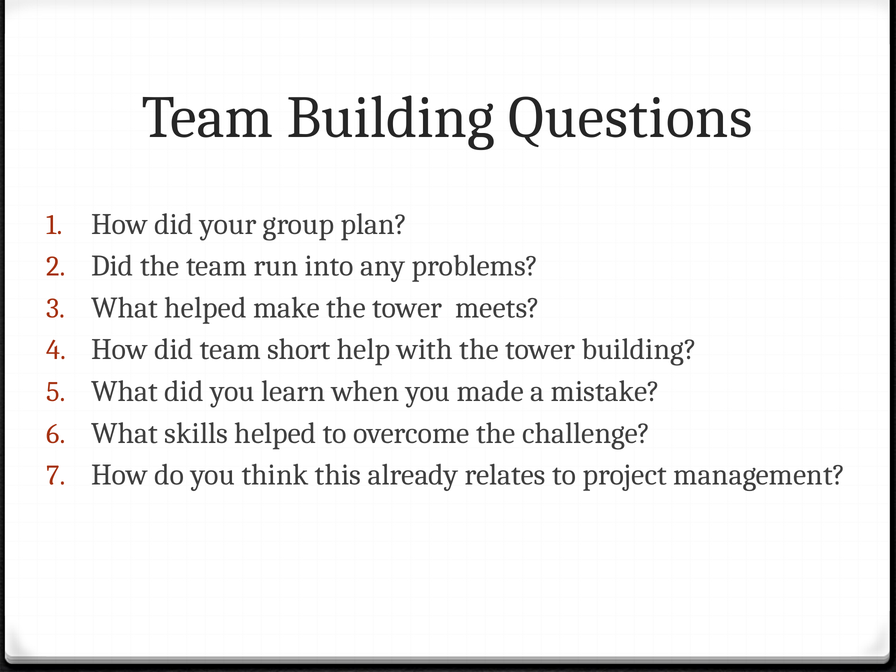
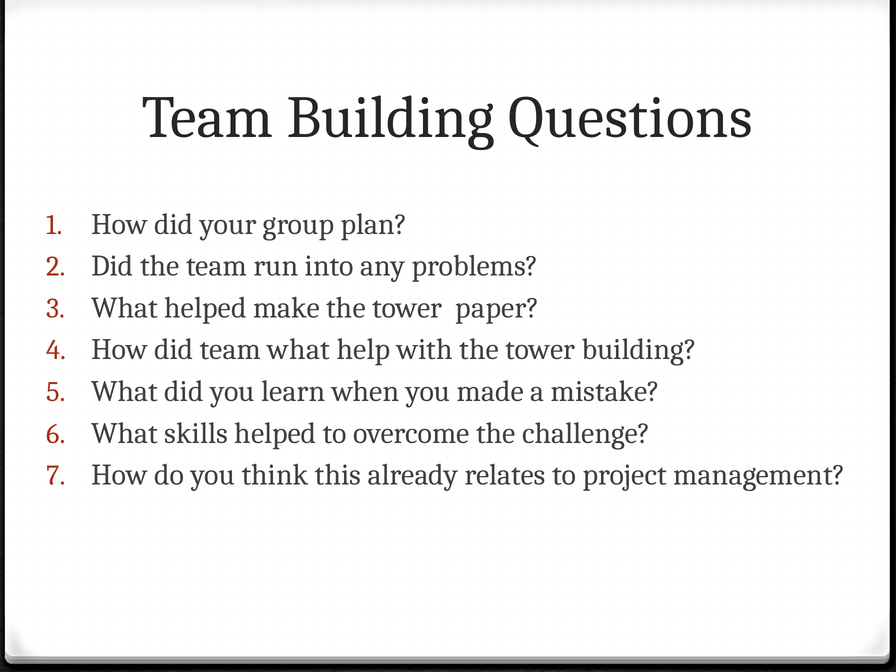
meets: meets -> paper
team short: short -> what
